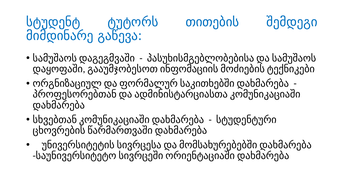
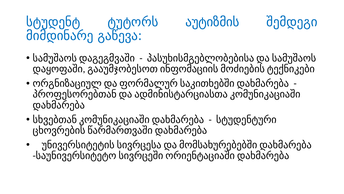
თითების: თითების -> აუტიზმის
